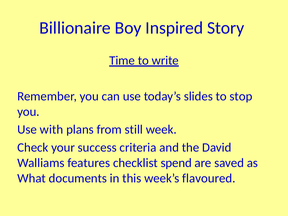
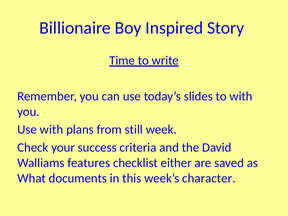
to stop: stop -> with
spend: spend -> either
flavoured: flavoured -> character
